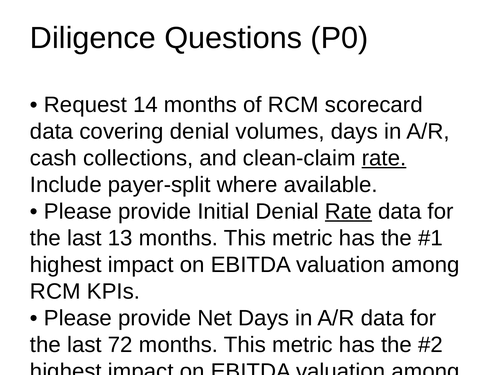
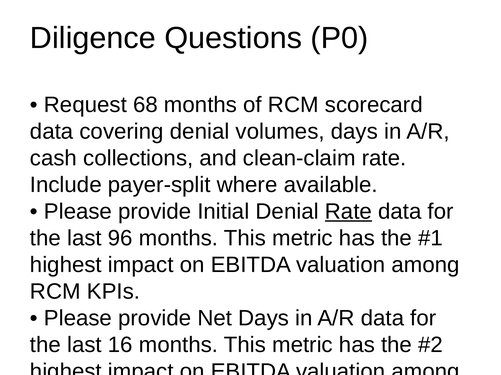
14: 14 -> 68
rate at (384, 159) underline: present -> none
13: 13 -> 96
72: 72 -> 16
